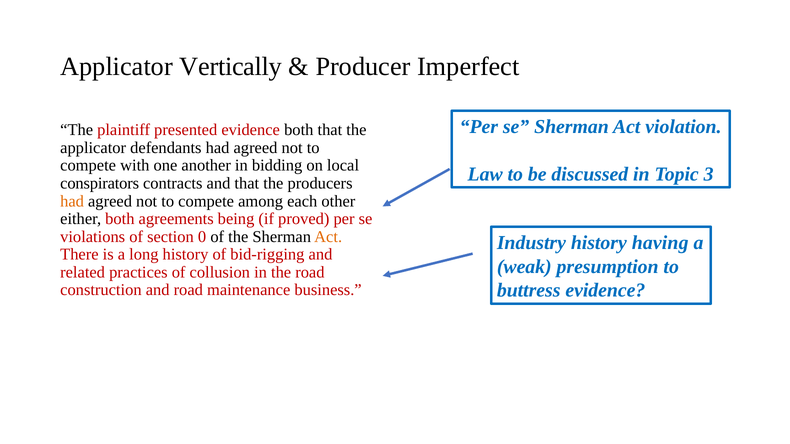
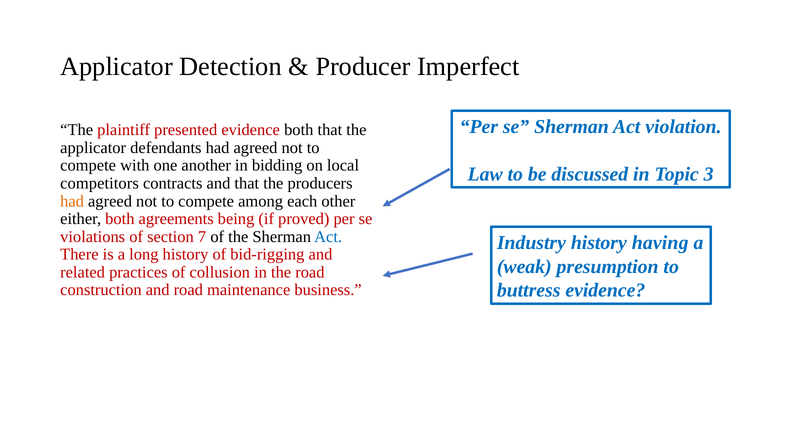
Vertically: Vertically -> Detection
conspirators: conspirators -> competitors
0: 0 -> 7
Act at (328, 237) colour: orange -> blue
